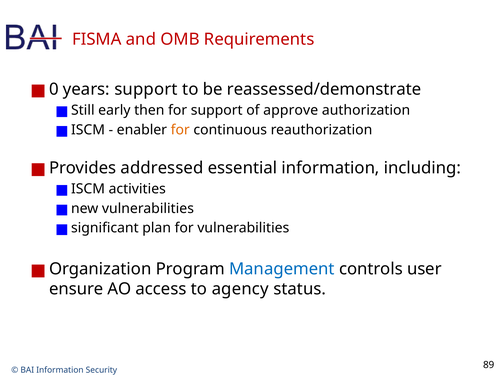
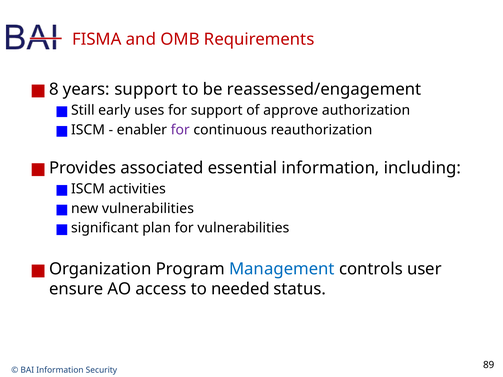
0: 0 -> 8
reassessed/demonstrate: reassessed/demonstrate -> reassessed/engagement
then: then -> uses
for at (180, 130) colour: orange -> purple
addressed: addressed -> associated
agency: agency -> needed
